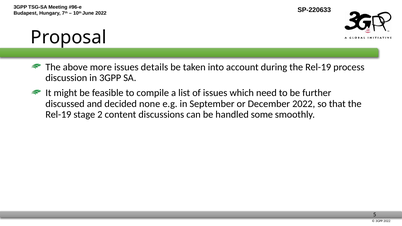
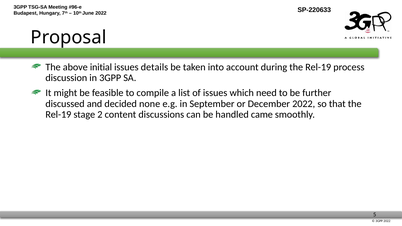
more: more -> initial
some: some -> came
